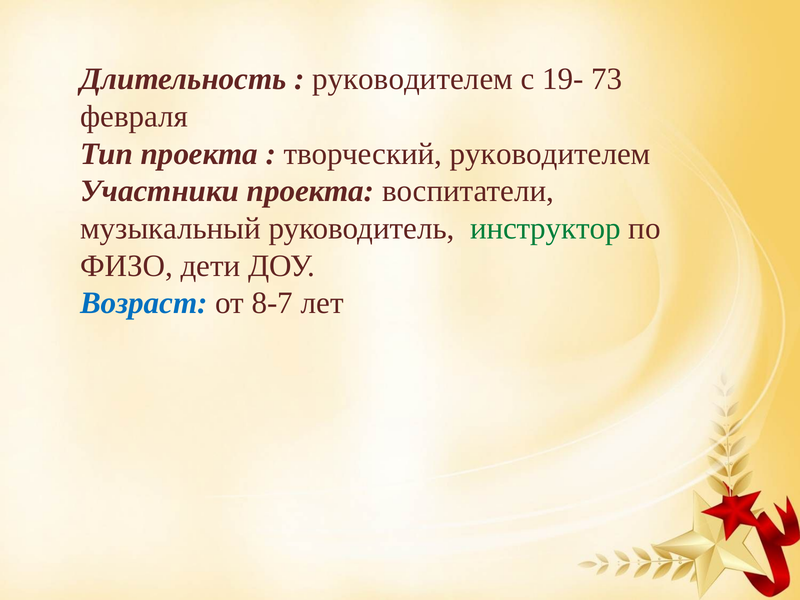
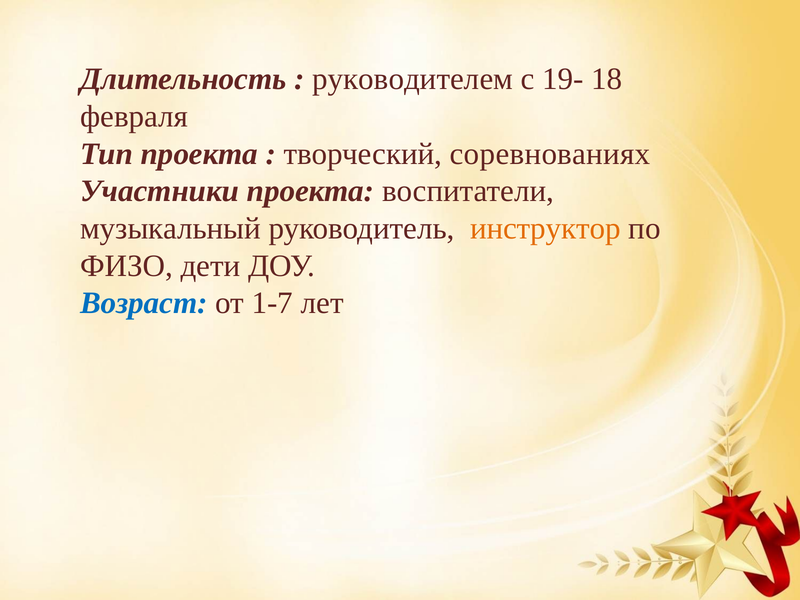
73: 73 -> 18
творческий руководителем: руководителем -> соревнованиях
инструктор colour: green -> orange
8-7: 8-7 -> 1-7
